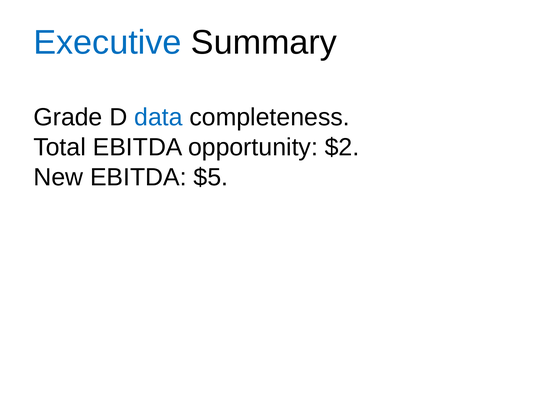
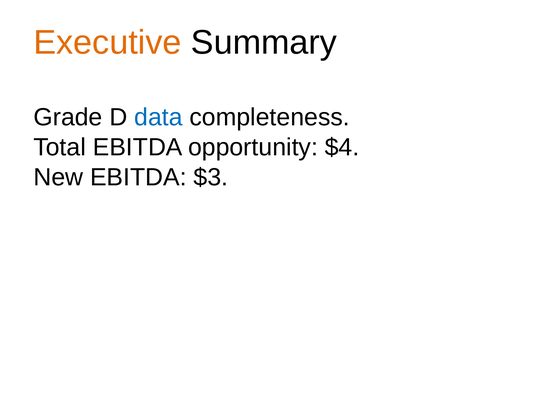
Executive colour: blue -> orange
$2: $2 -> $4
$5: $5 -> $3
